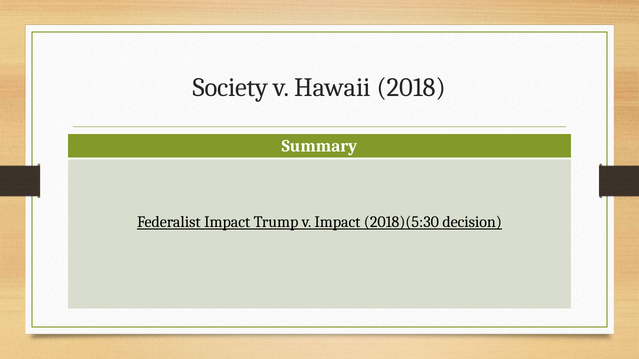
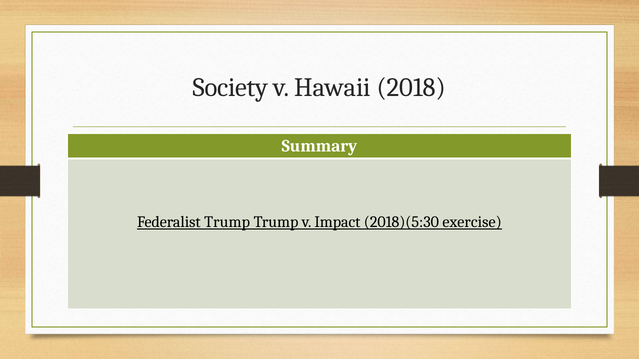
Federalist Impact: Impact -> Trump
decision: decision -> exercise
